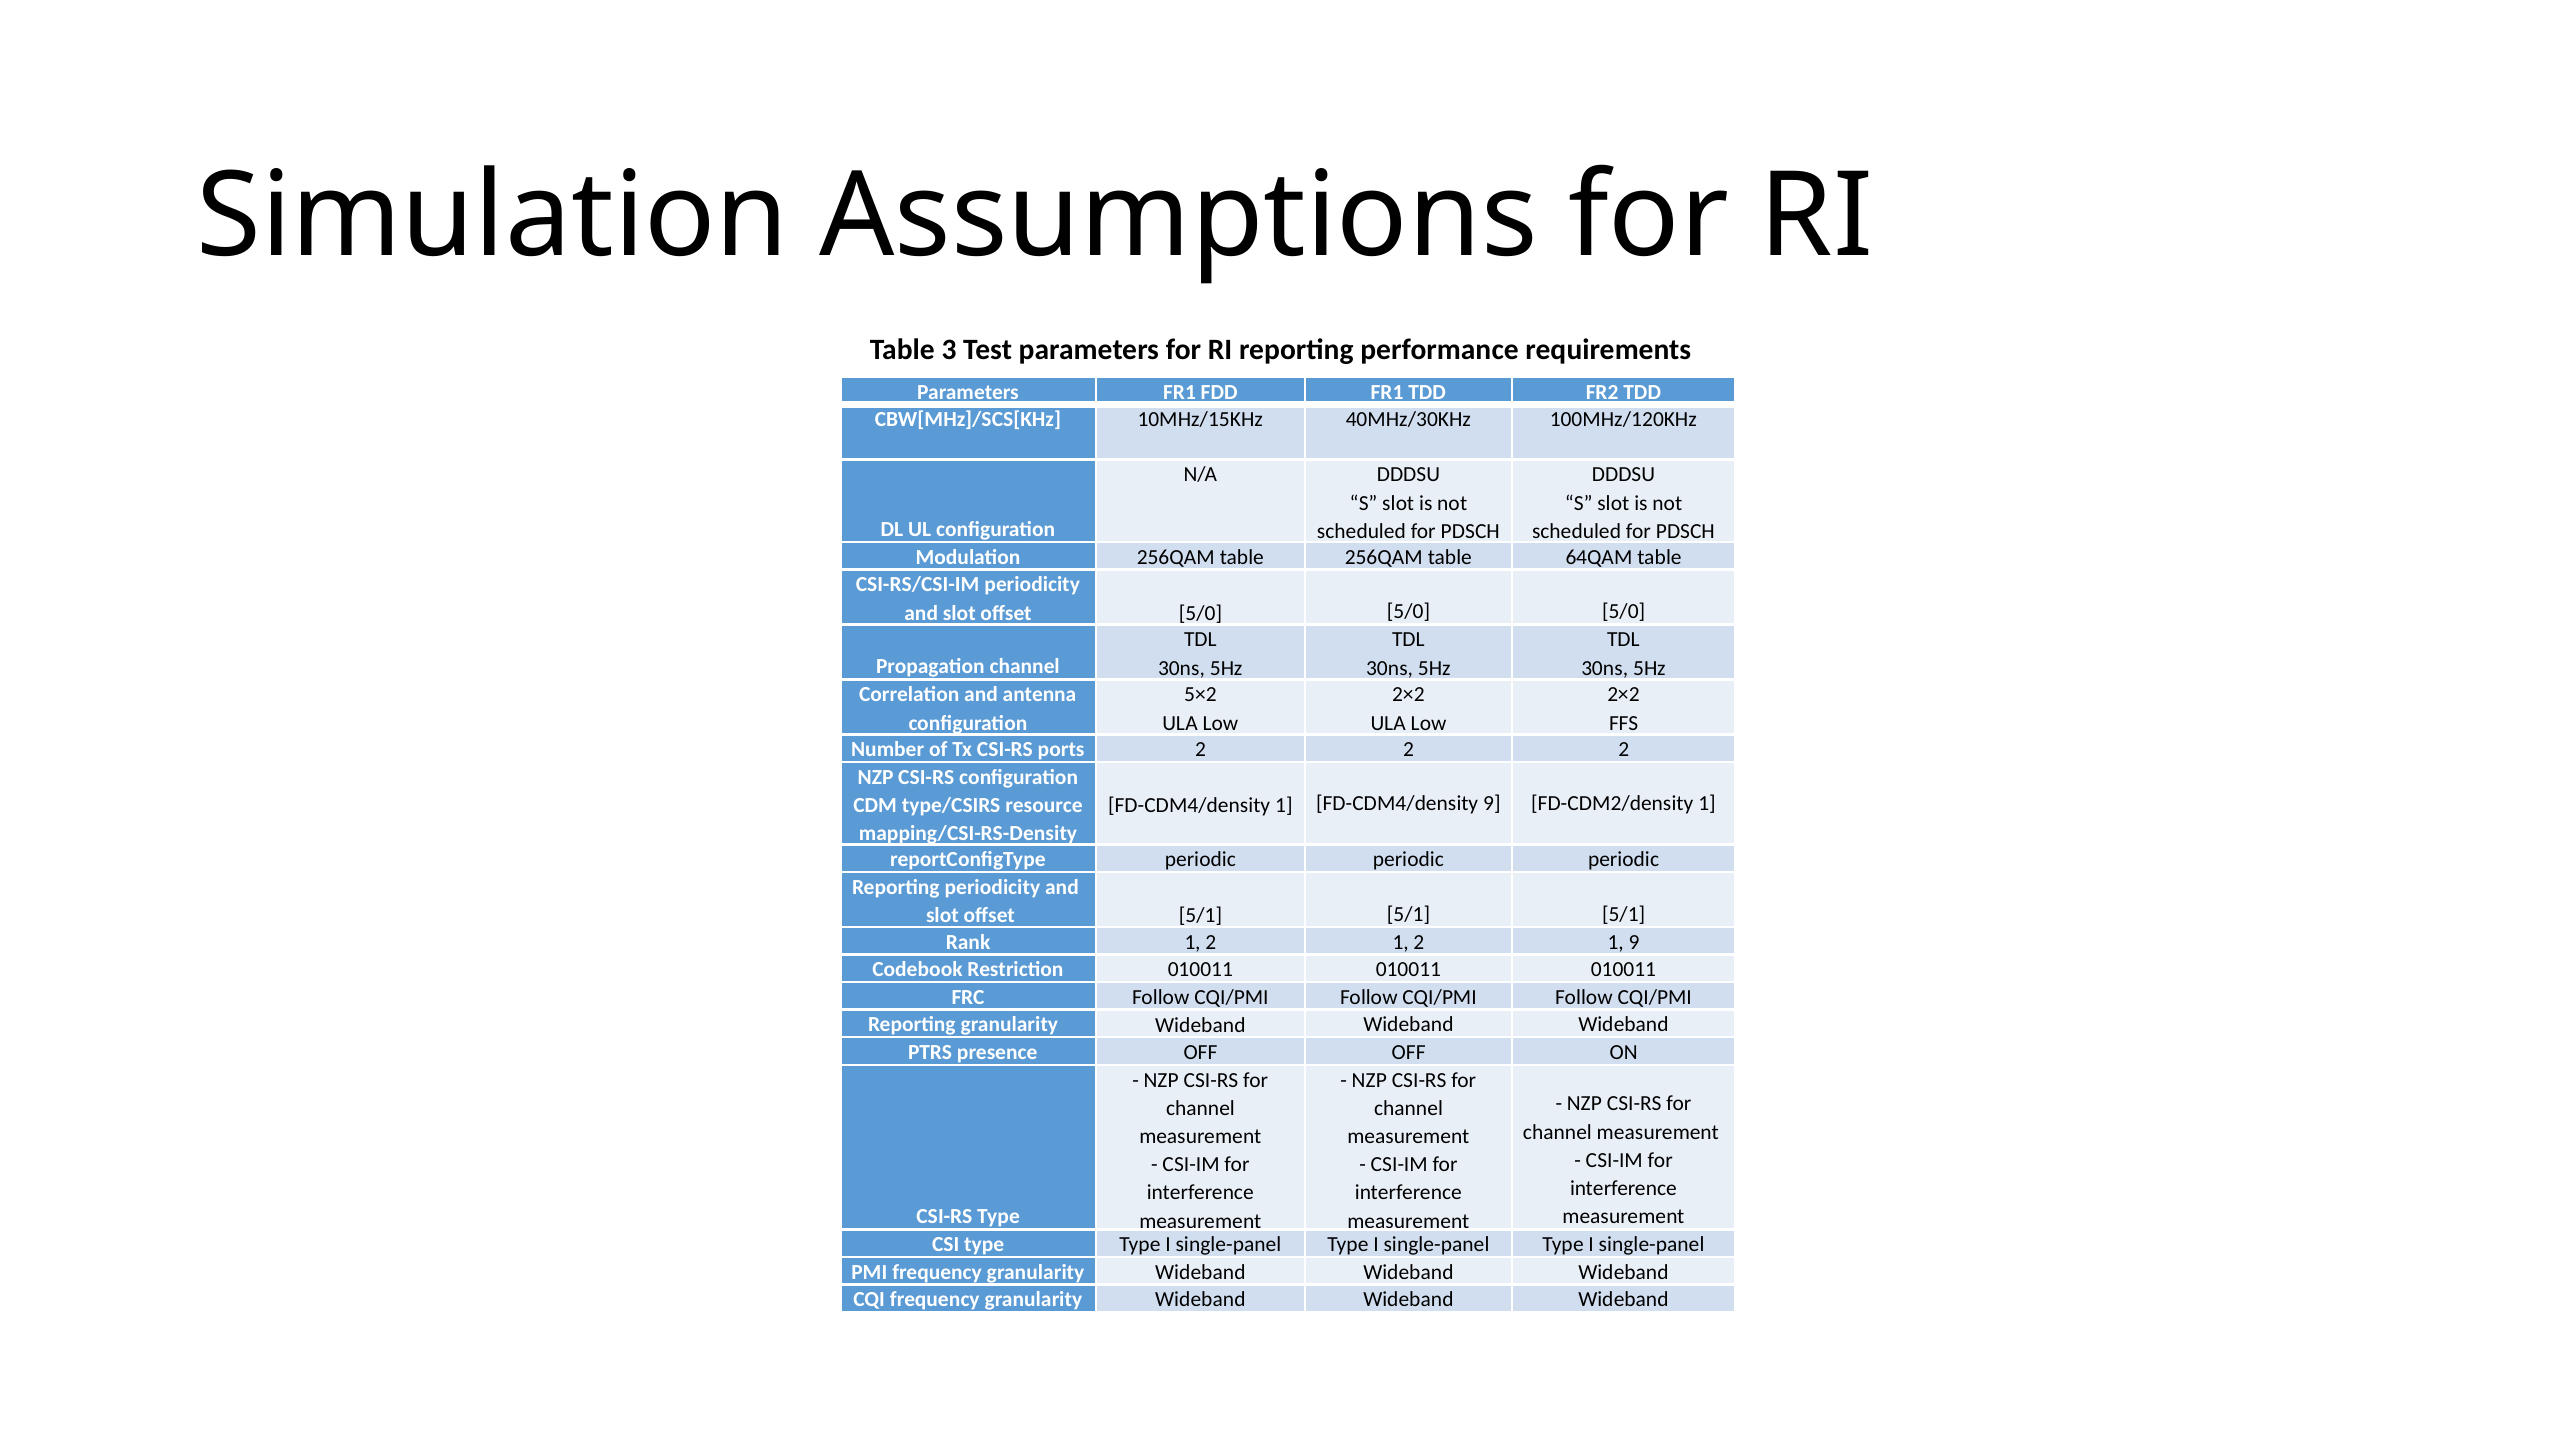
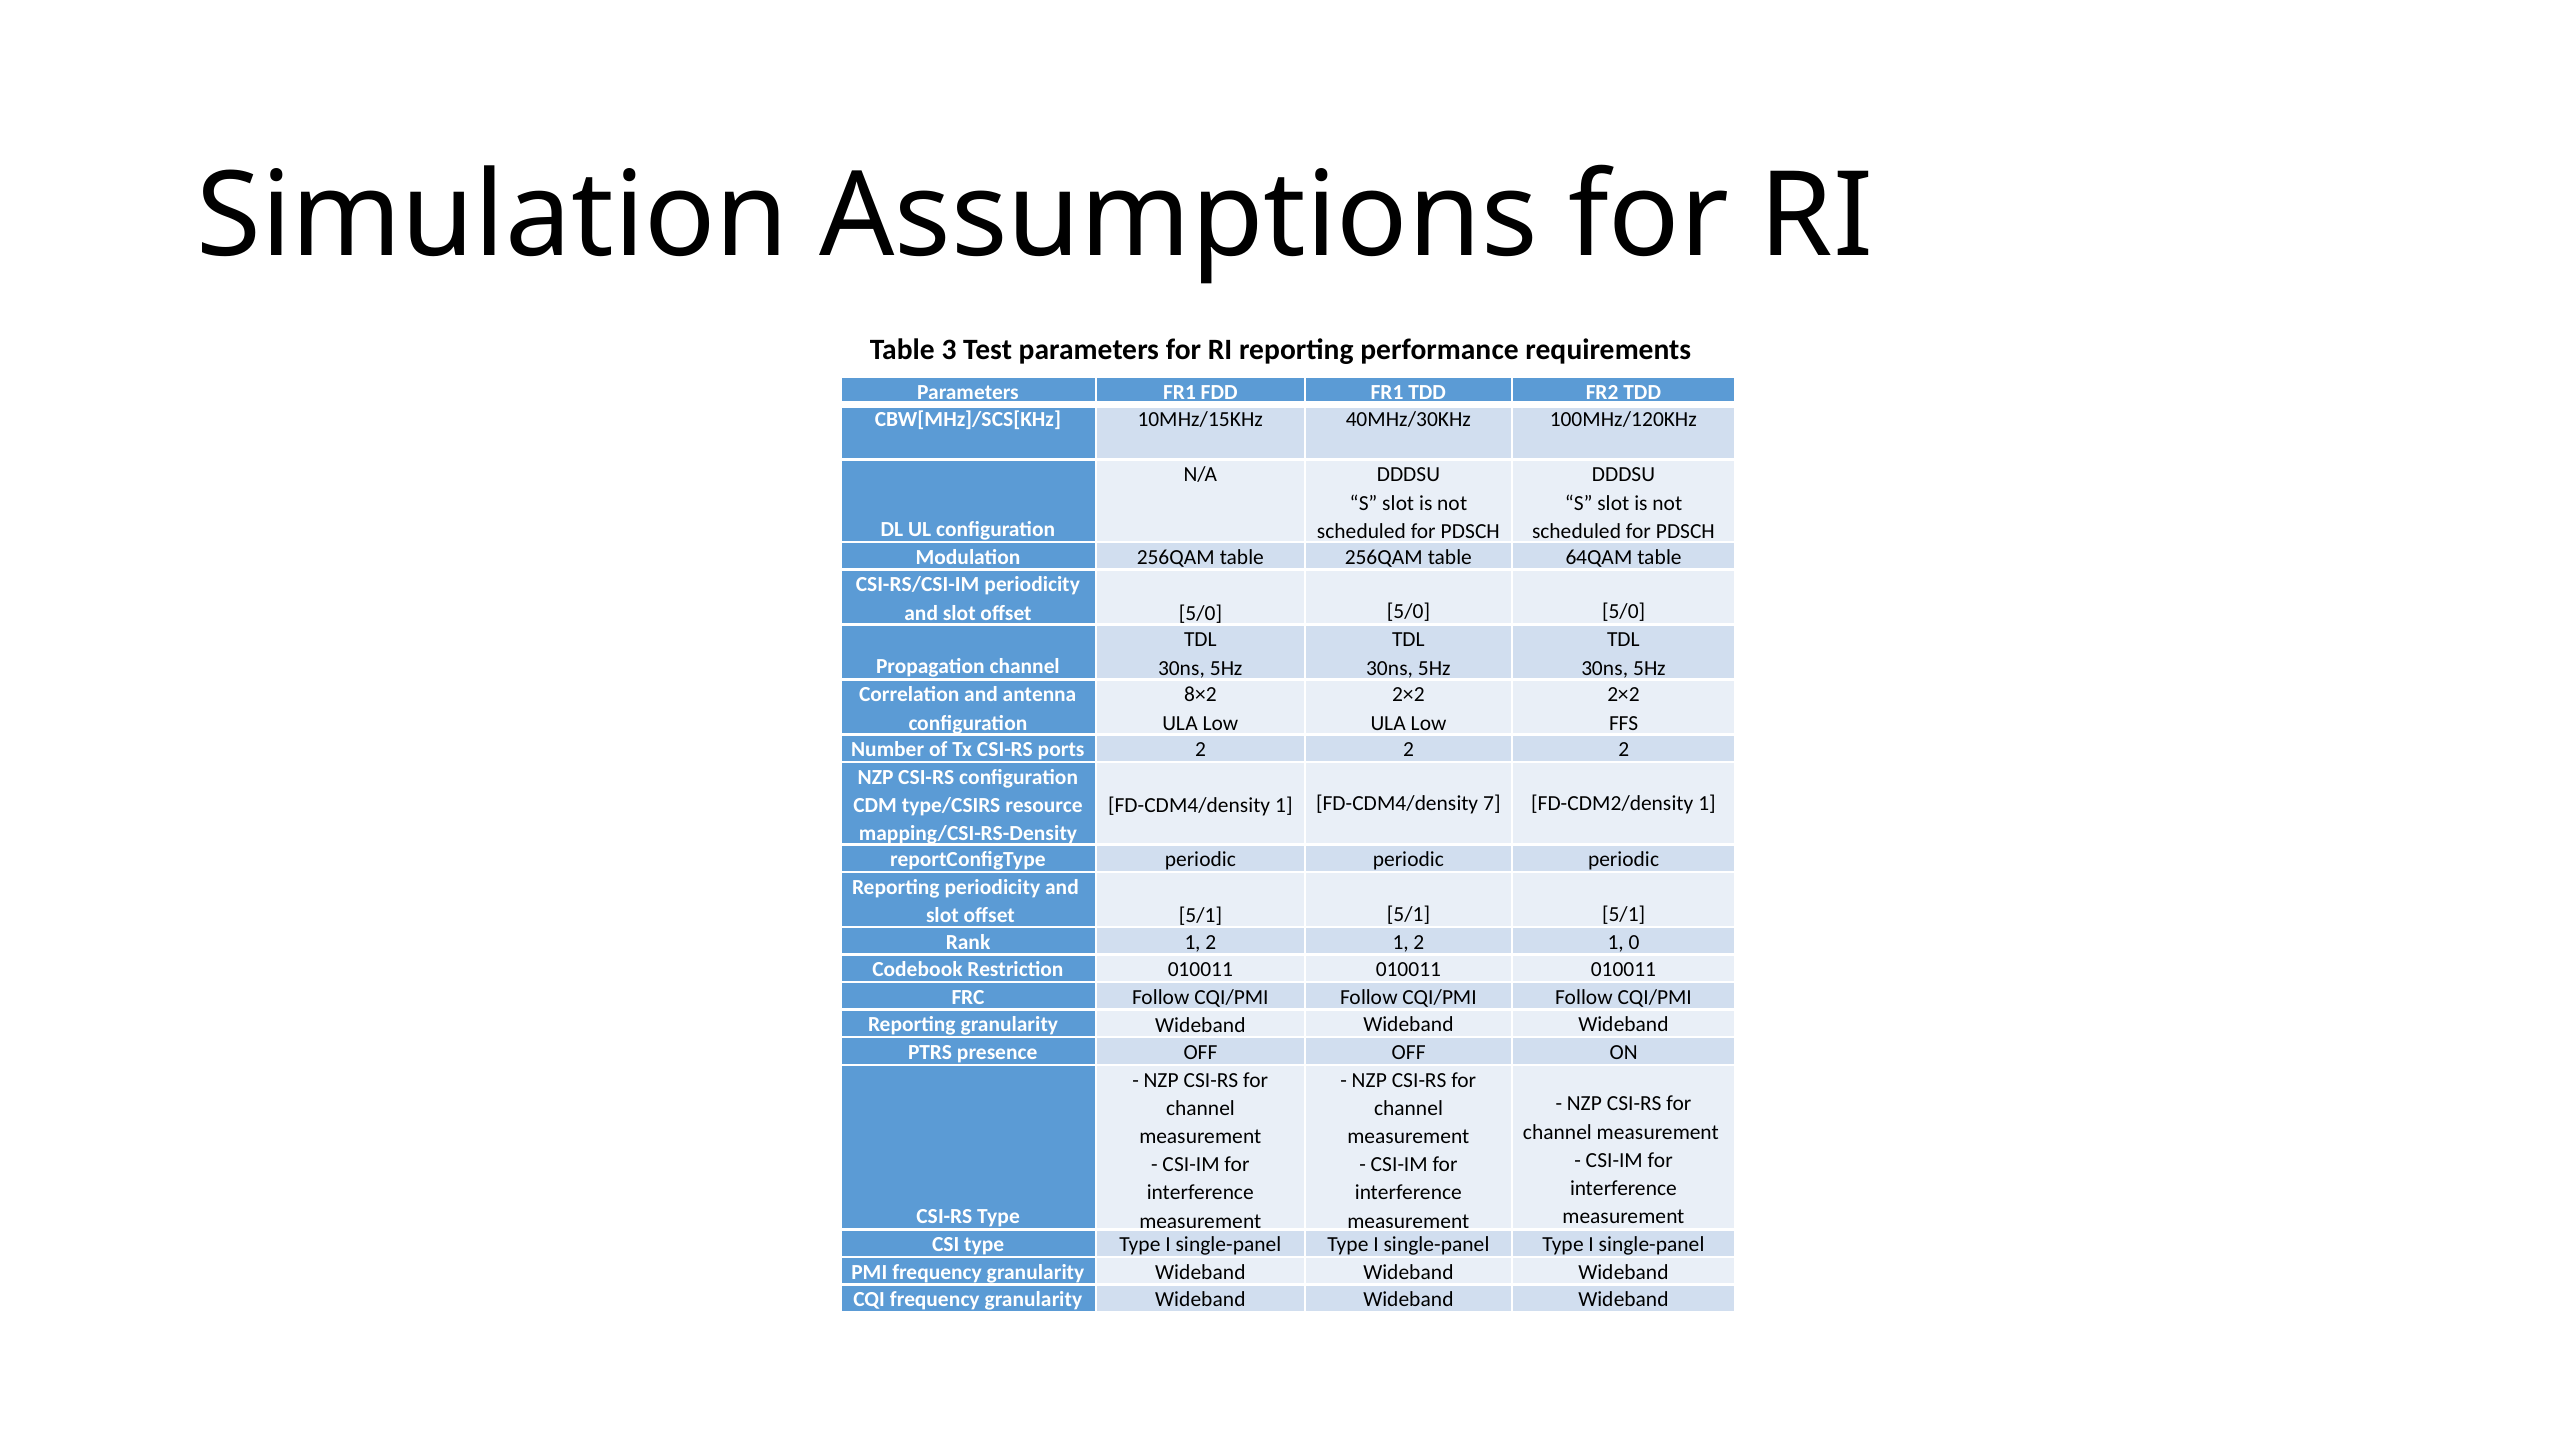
5×2: 5×2 -> 8×2
FD-CDM4/density 9: 9 -> 7
1 9: 9 -> 0
